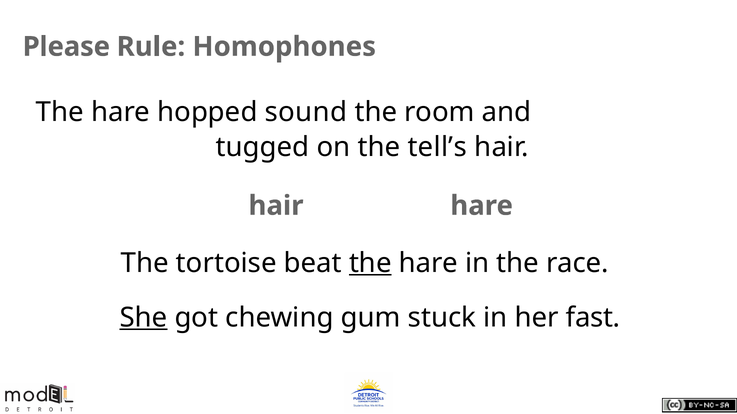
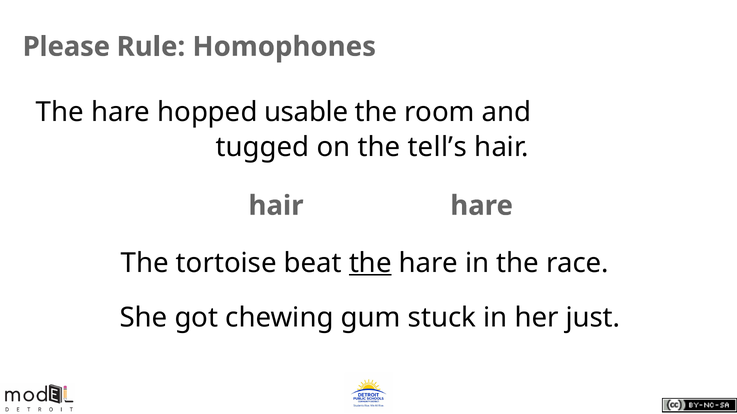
sound: sound -> usable
She underline: present -> none
fast: fast -> just
